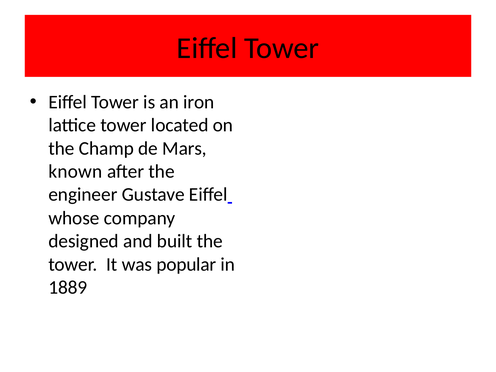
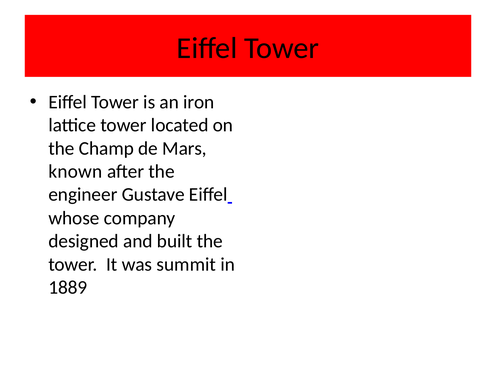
popular: popular -> summit
